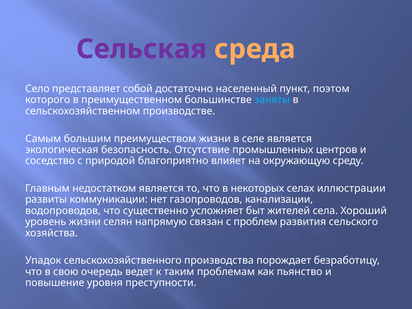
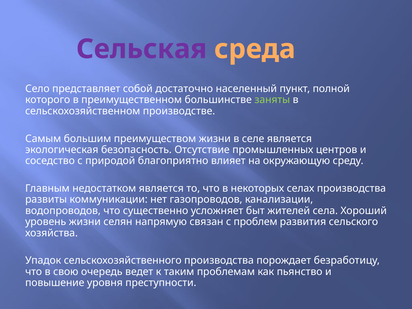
поэтом: поэтом -> полной
заняты colour: light blue -> light green
селах иллюстрации: иллюстрации -> производства
